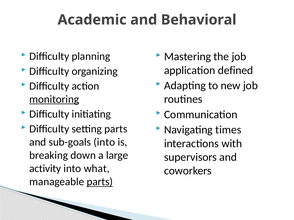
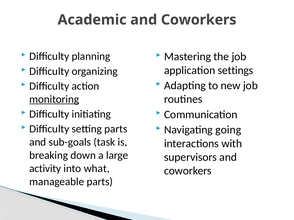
Academic and Behavioral: Behavioral -> Coworkers
defined: defined -> settings
times: times -> going
sub-goals into: into -> task
parts at (100, 182) underline: present -> none
